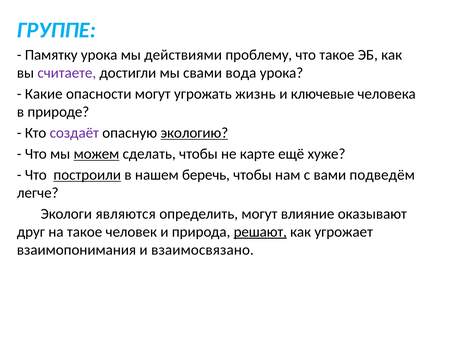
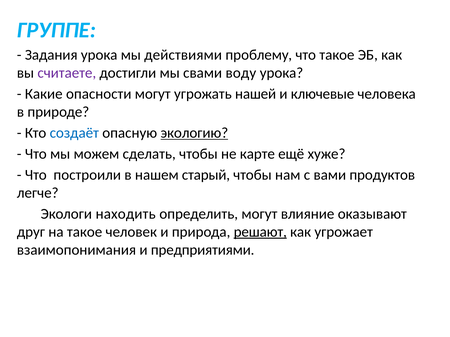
Памятку: Памятку -> Задания
вода: вода -> воду
жизнь: жизнь -> нашей
создаёт colour: purple -> blue
можем underline: present -> none
построили underline: present -> none
беречь: беречь -> старый
подведём: подведём -> продуктов
являются: являются -> находить
взаимосвязано: взаимосвязано -> предприятиями
